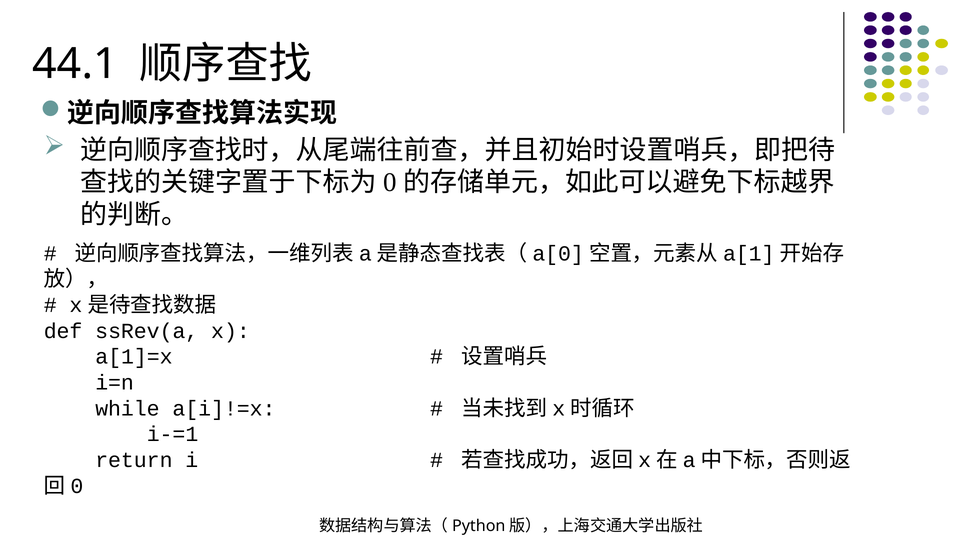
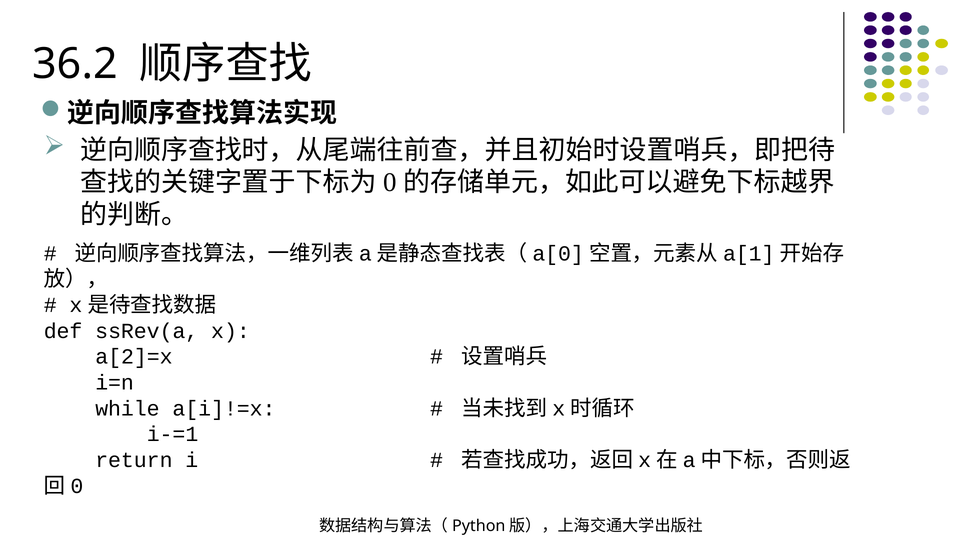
44.1: 44.1 -> 36.2
a[1]=x: a[1]=x -> a[2]=x
